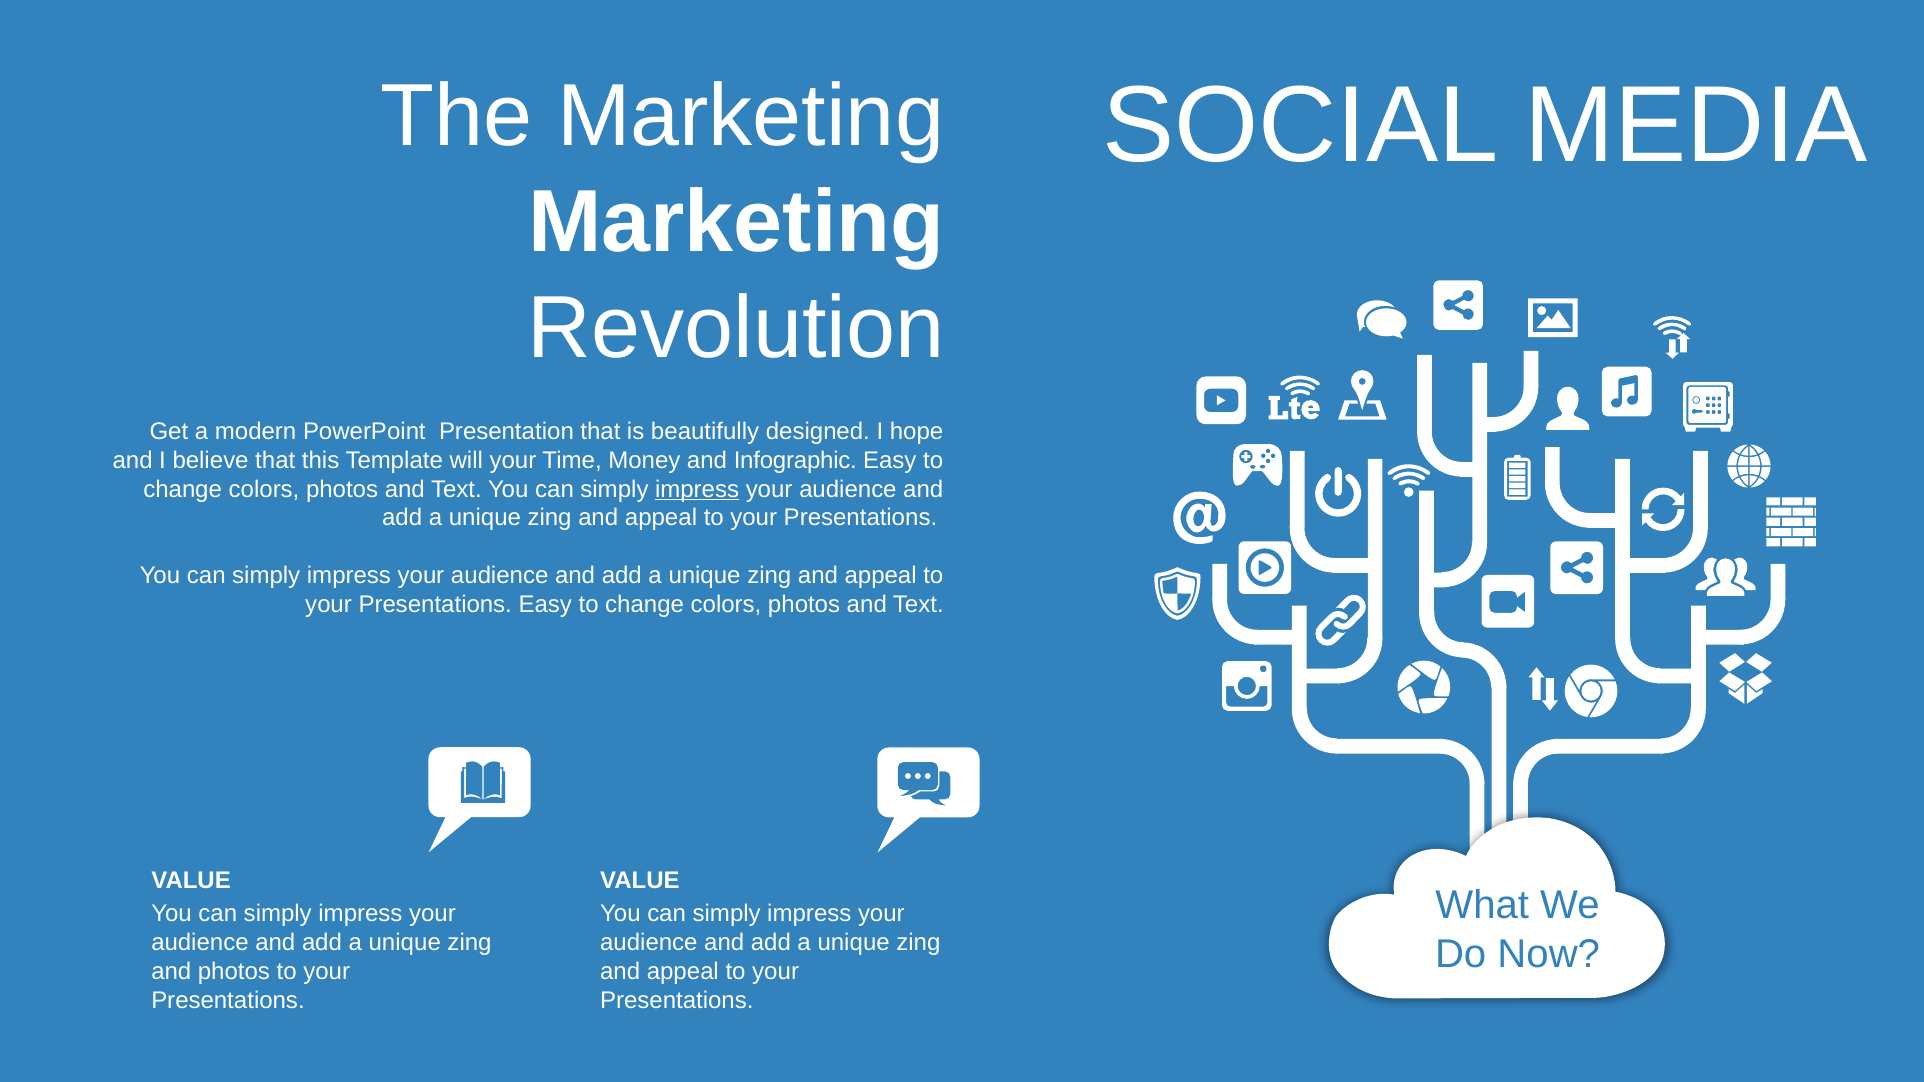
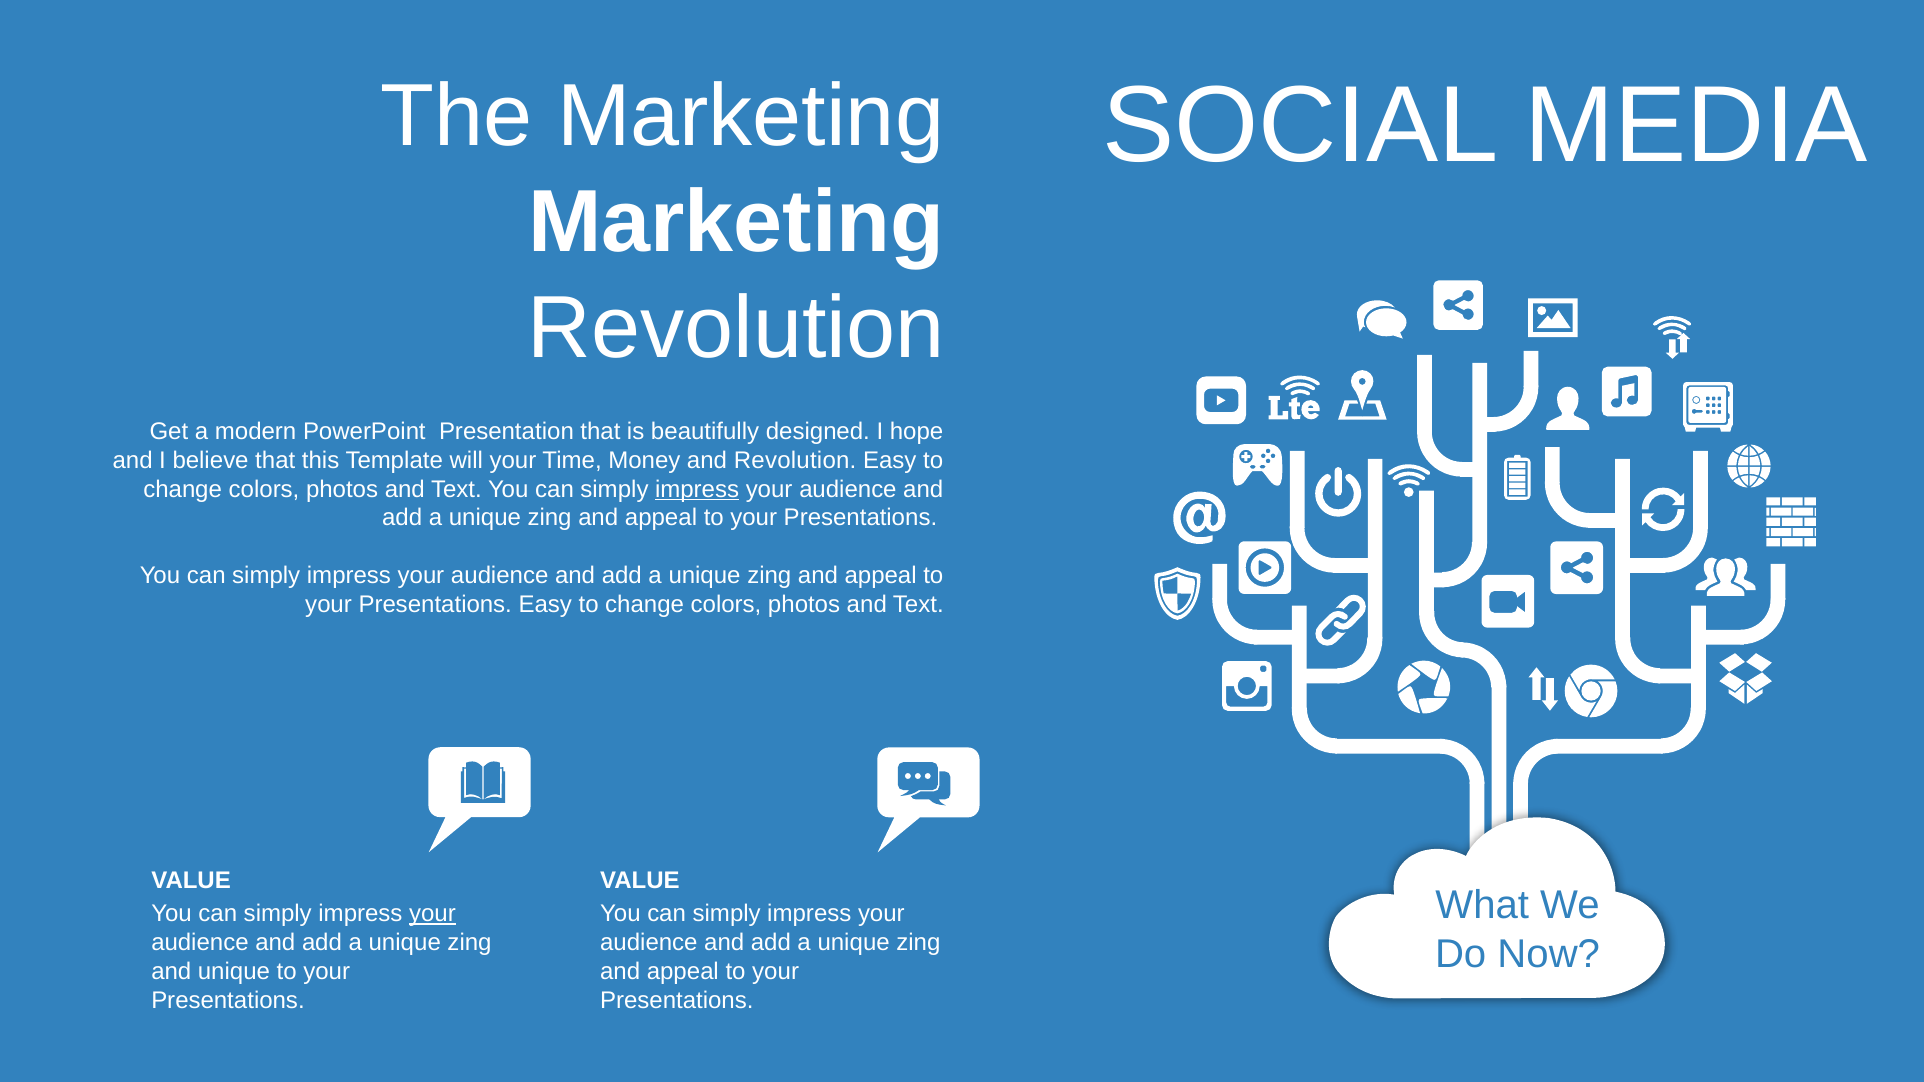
and Infographic: Infographic -> Revolution
your at (432, 914) underline: none -> present
and photos: photos -> unique
